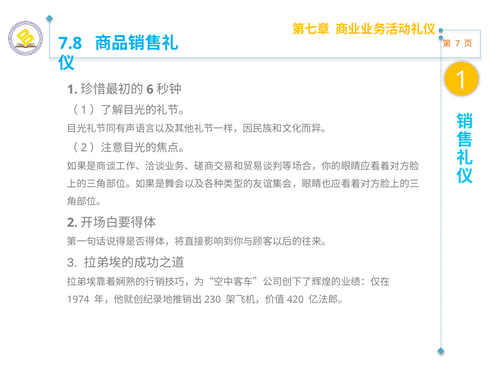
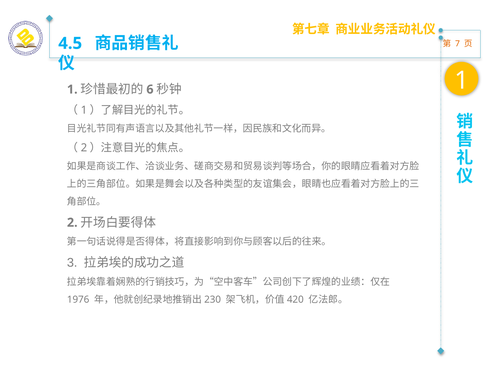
7.8: 7.8 -> 4.5
1974: 1974 -> 1976
